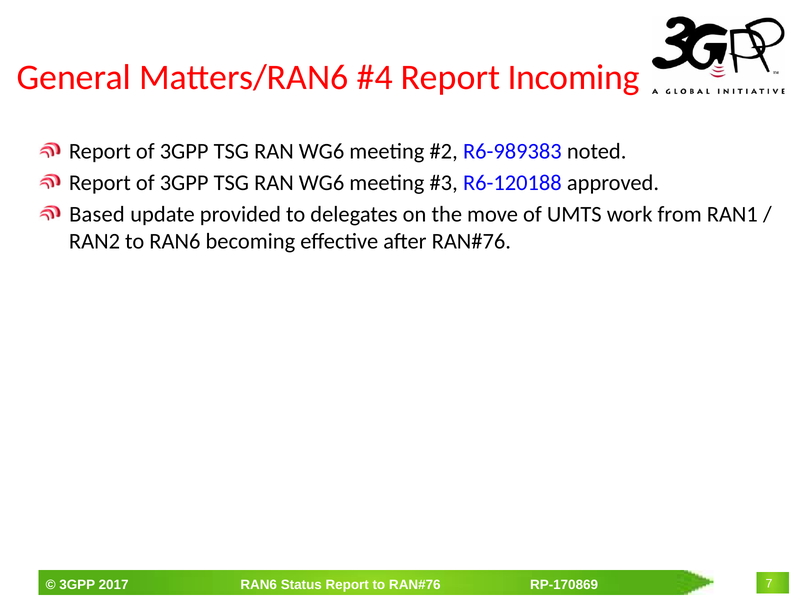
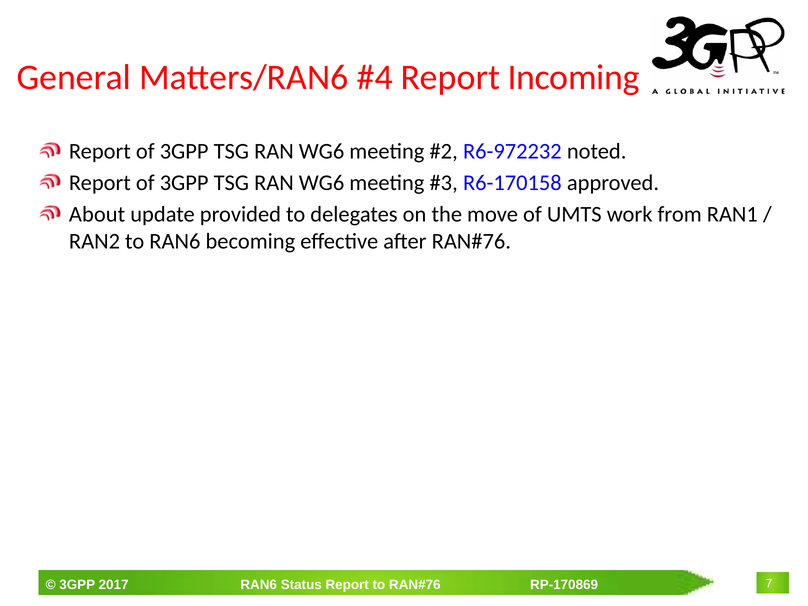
R6-989383: R6-989383 -> R6-972232
R6-120188: R6-120188 -> R6-170158
Based: Based -> About
